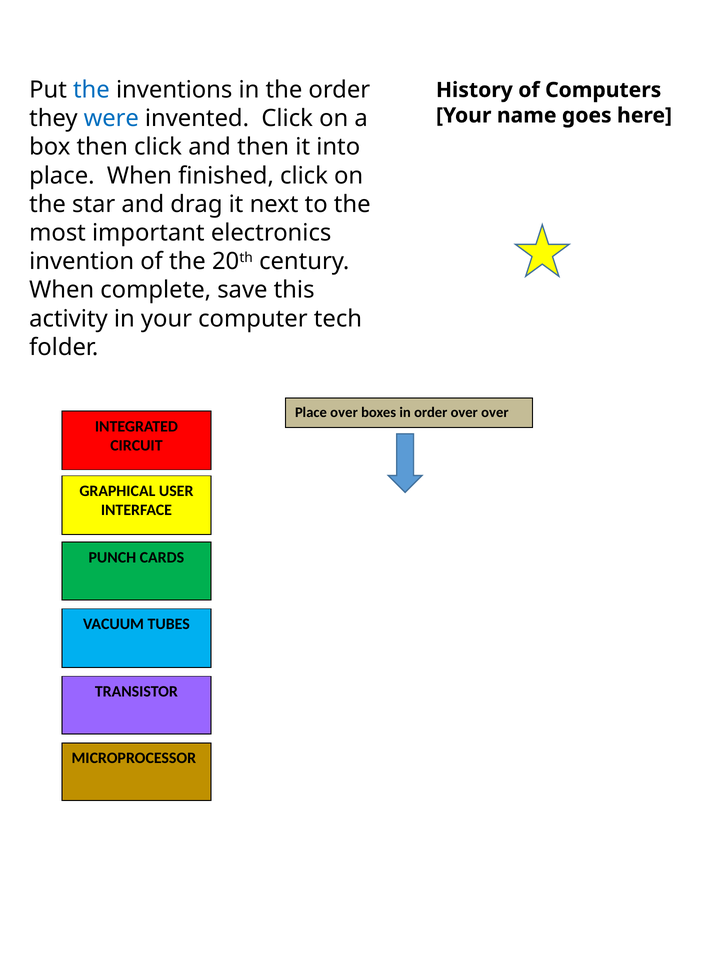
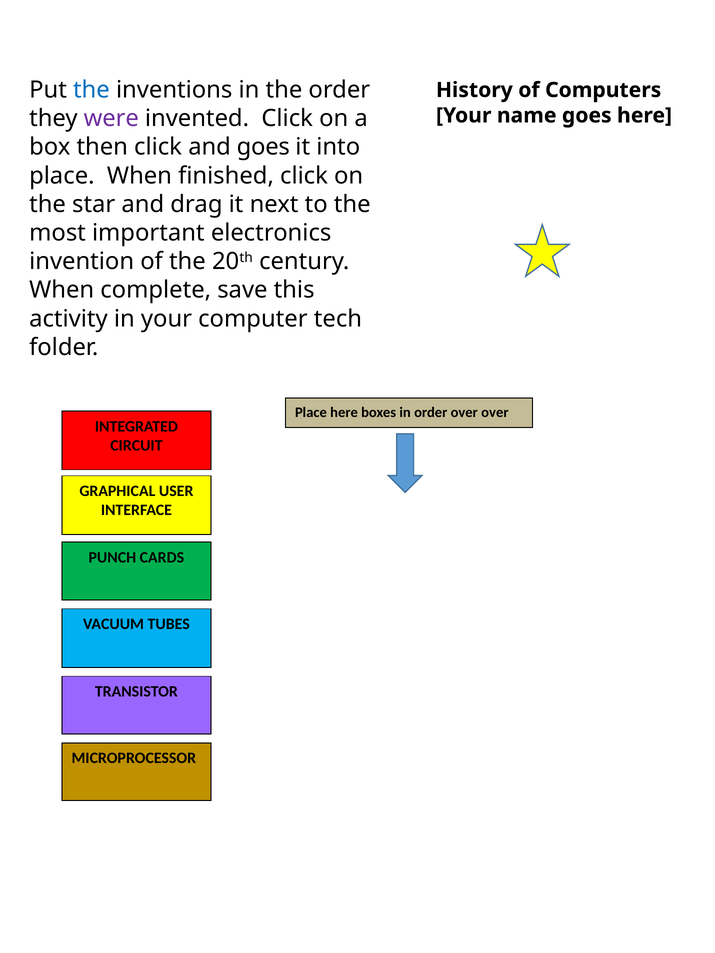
were colour: blue -> purple
and then: then -> goes
Place over: over -> here
